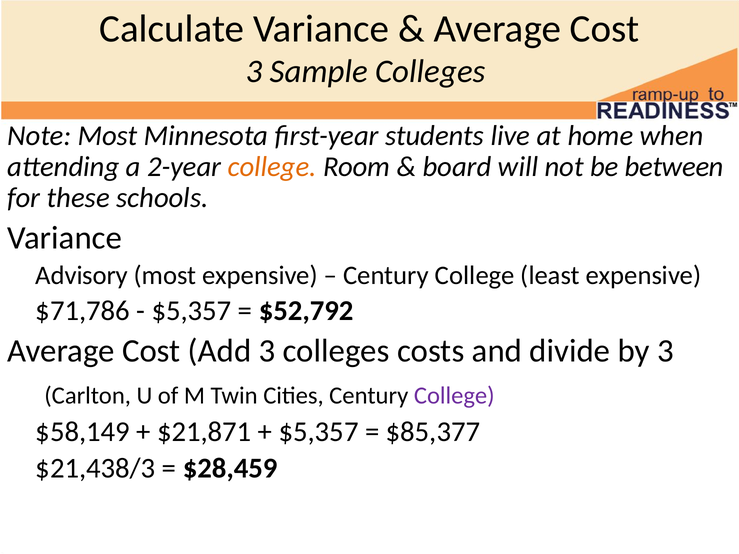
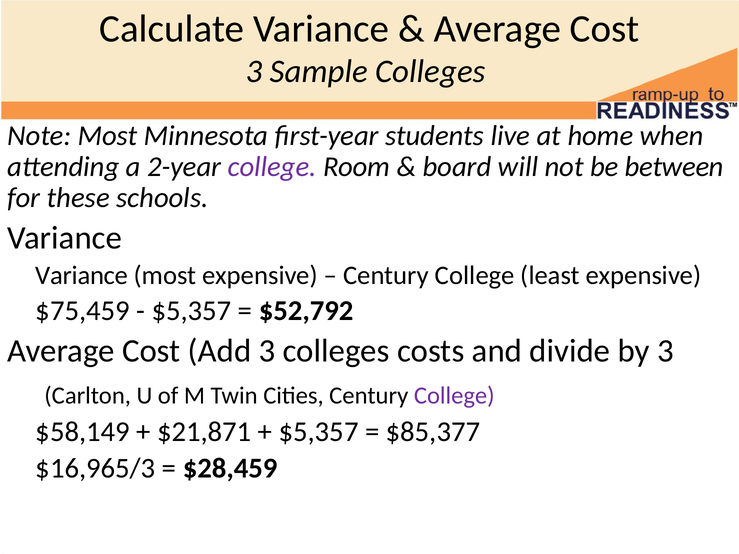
college at (272, 167) colour: orange -> purple
Advisory at (82, 275): Advisory -> Variance
$71,786: $71,786 -> $75,459
$21,438/3: $21,438/3 -> $16,965/3
